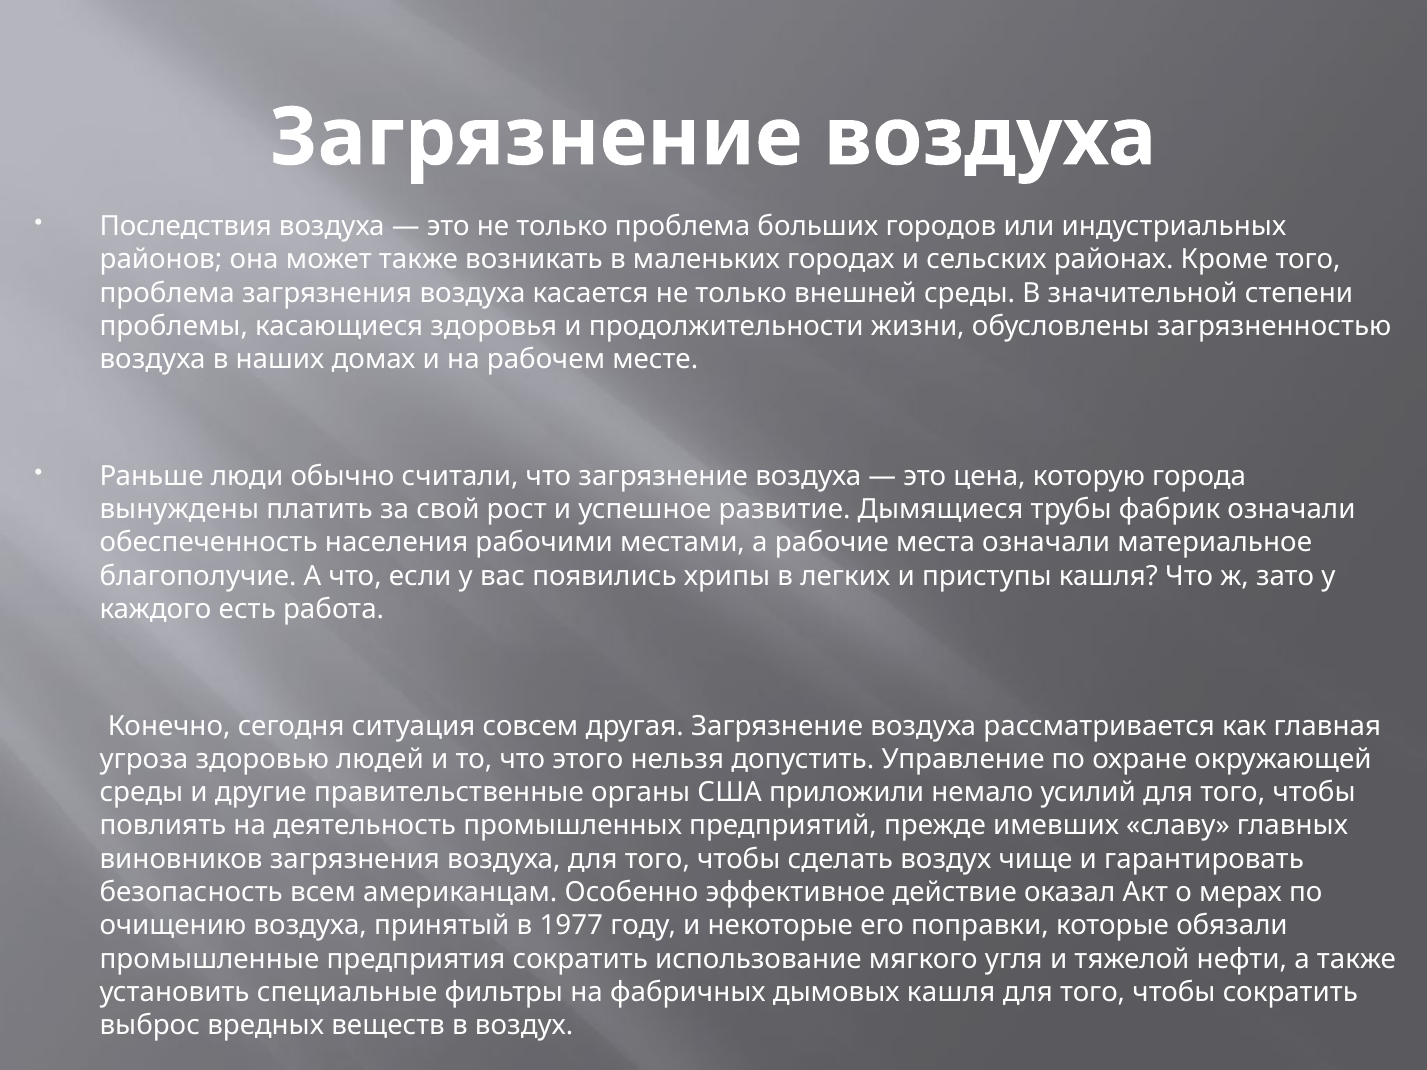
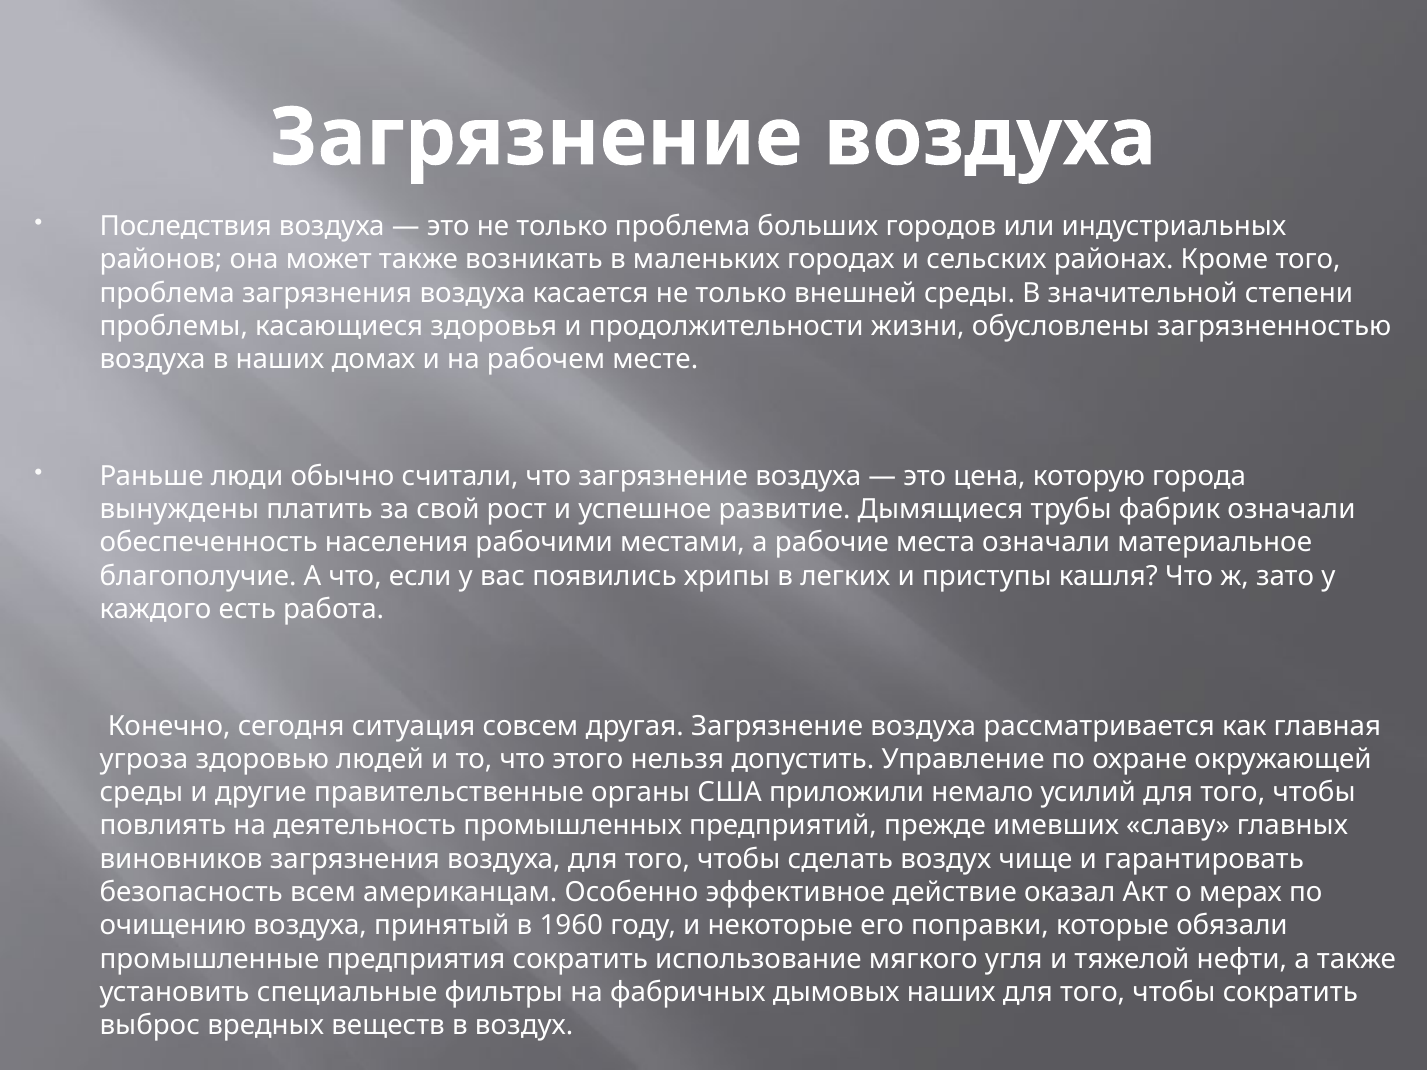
1977: 1977 -> 1960
дымовых кашля: кашля -> наших
